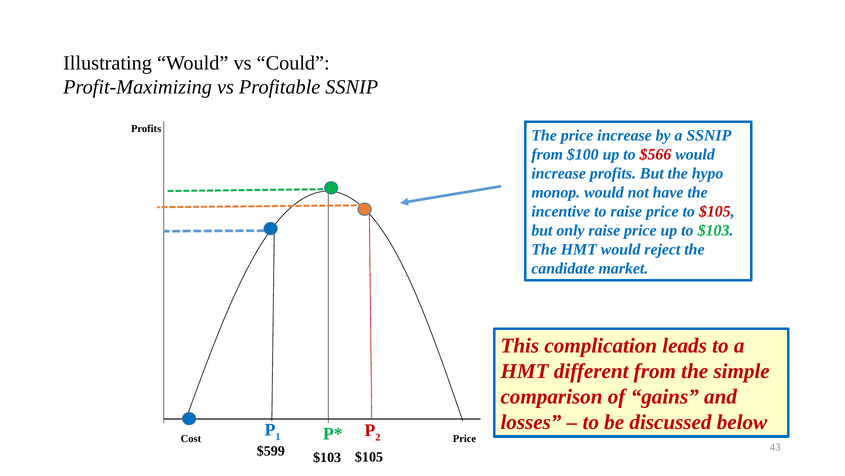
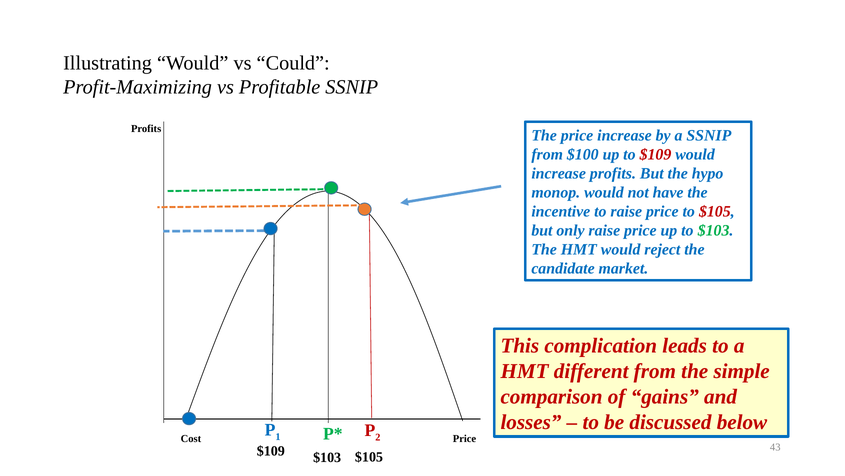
to $566: $566 -> $109
$599 at (271, 450): $599 -> $109
